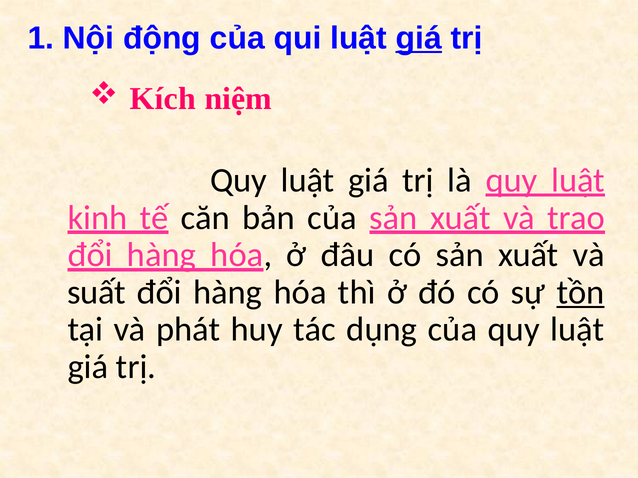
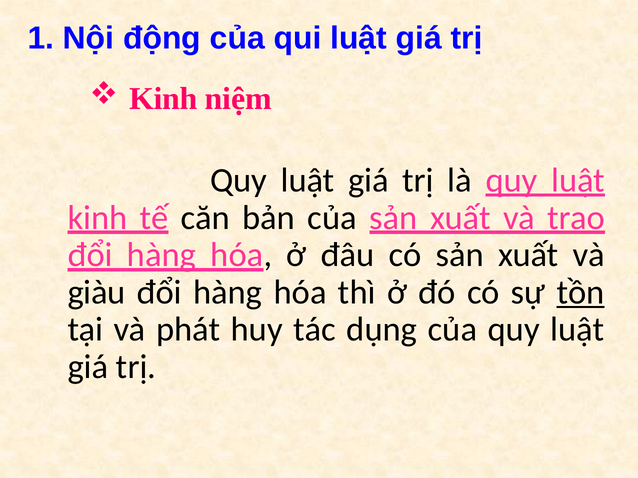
giá at (419, 38) underline: present -> none
Kích at (163, 99): Kích -> Kinh
suất: suất -> giàu
